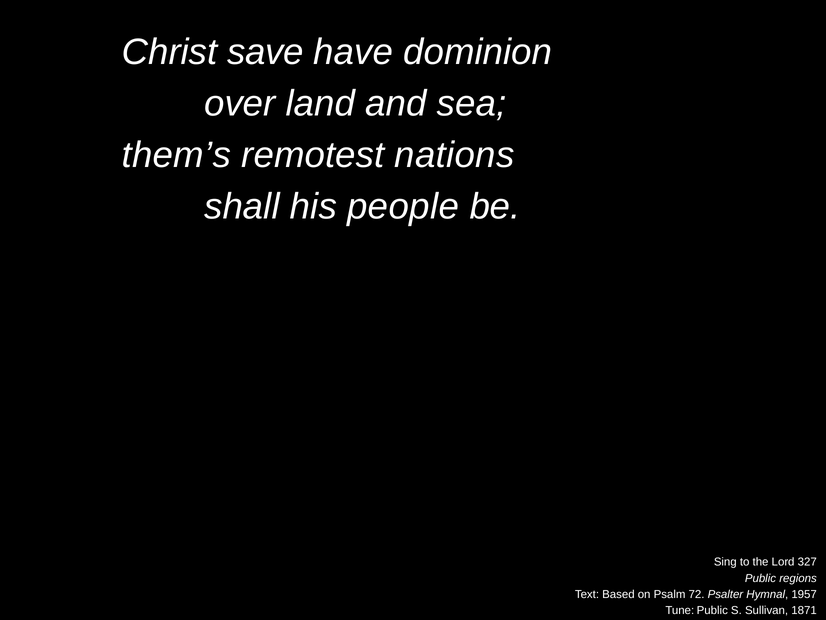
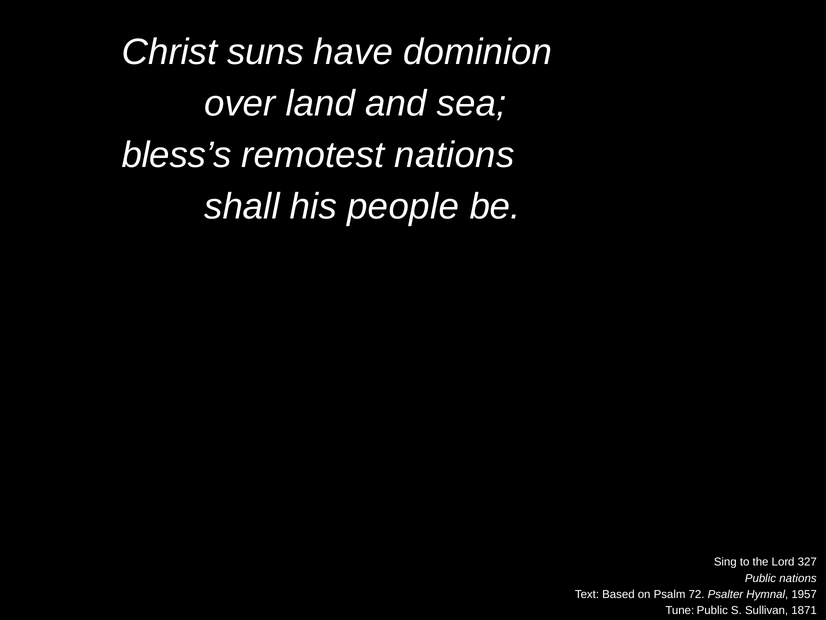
save: save -> suns
them’s: them’s -> bless’s
Public regions: regions -> nations
